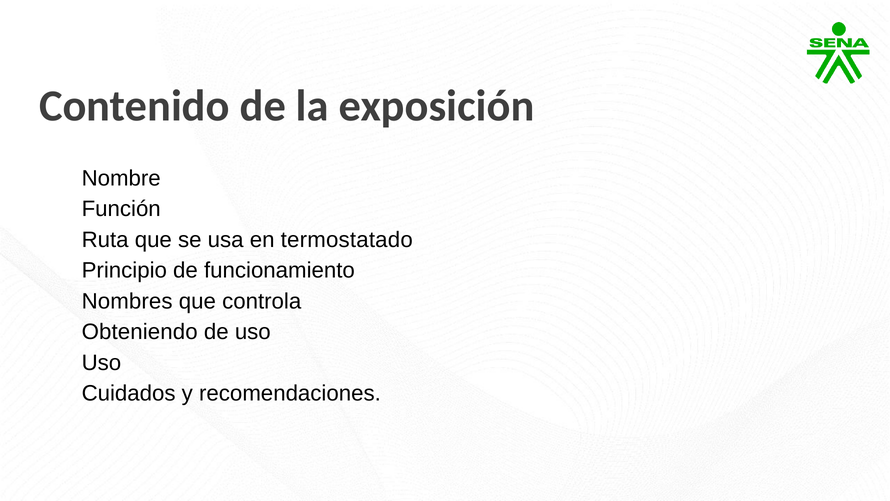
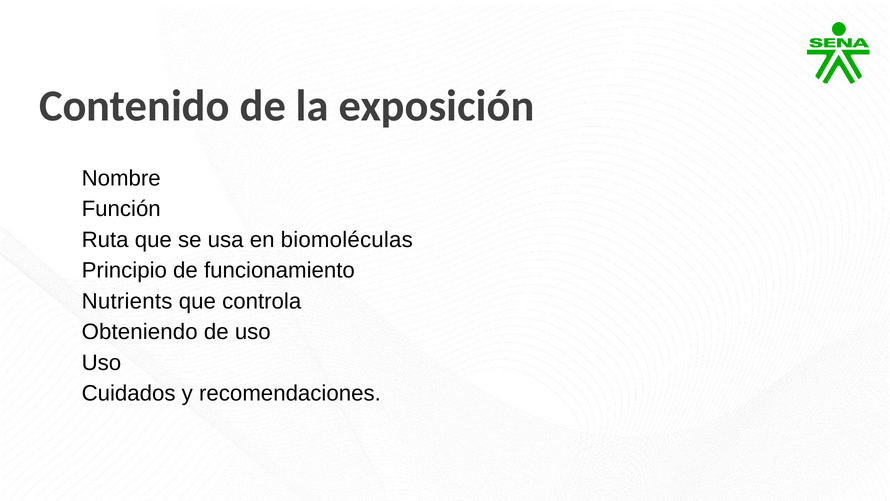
termostatado: termostatado -> biomoléculas
Nombres: Nombres -> Nutrients
